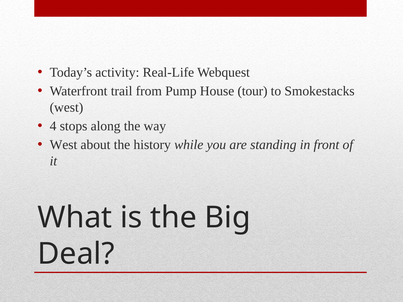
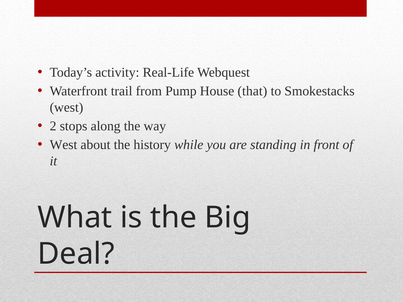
tour: tour -> that
4: 4 -> 2
